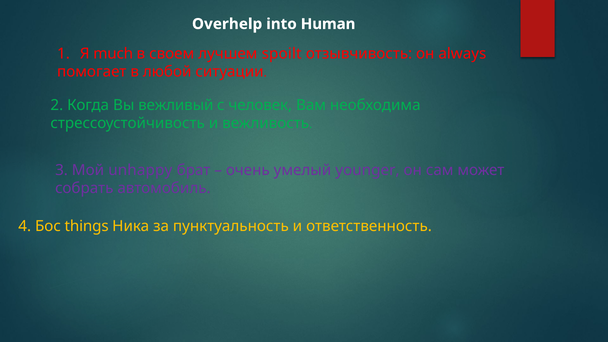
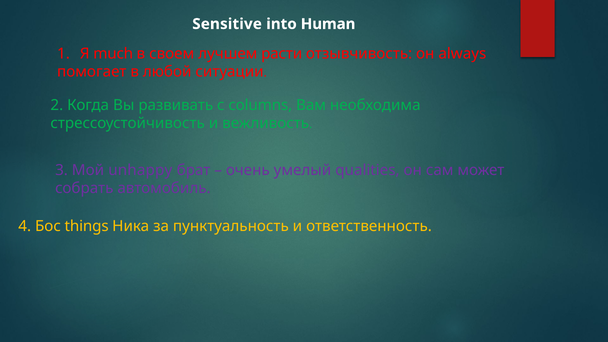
Overhelp: Overhelp -> Sensitive
spoilt: spoilt -> расти
вежливый: вежливый -> развивать
человек: человек -> columns
younger: younger -> qualities
